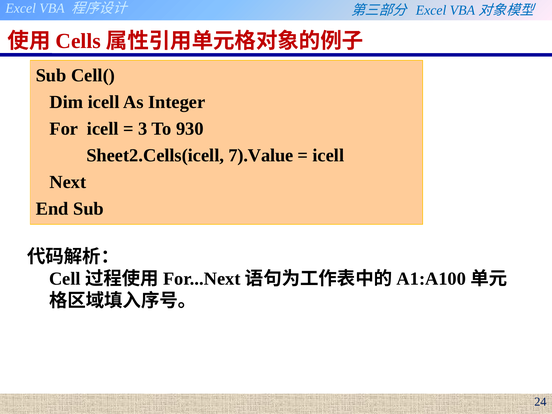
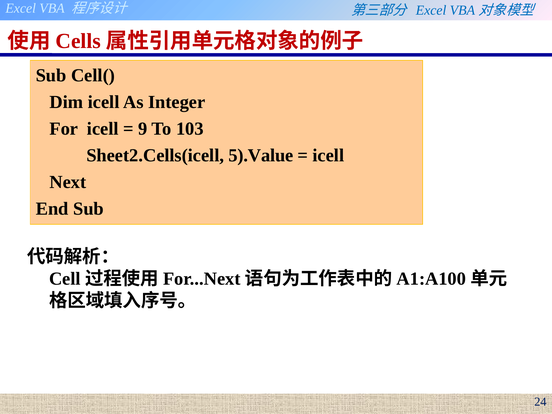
3: 3 -> 9
930: 930 -> 103
7).Value: 7).Value -> 5).Value
